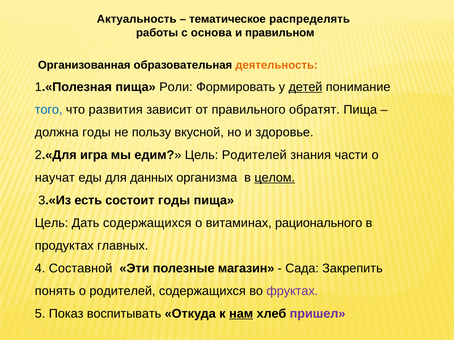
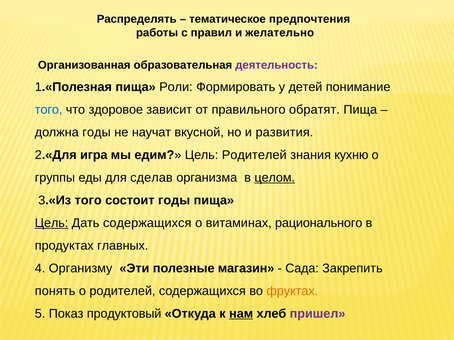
Актуальность: Актуальность -> Распределять
распределять: распределять -> предпочтения
основа: основа -> правил
правильном: правильном -> желательно
деятельность colour: orange -> purple
детей underline: present -> none
развития: развития -> здоровое
пользу: пользу -> научат
здоровье: здоровье -> развития
части: части -> кухню
научат: научат -> группы
данных: данных -> сделав
3.«Из есть: есть -> того
Цель at (52, 223) underline: none -> present
Составной: Составной -> Организму
фруктах colour: purple -> orange
воспитывать: воспитывать -> продуктовый
